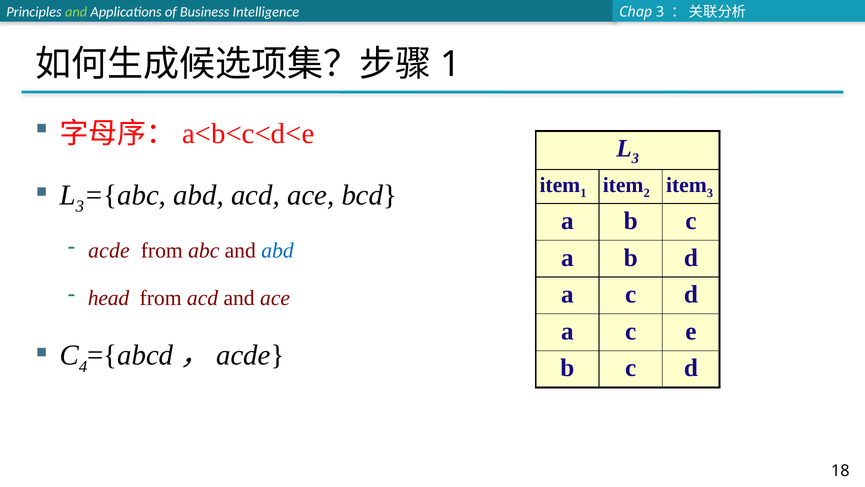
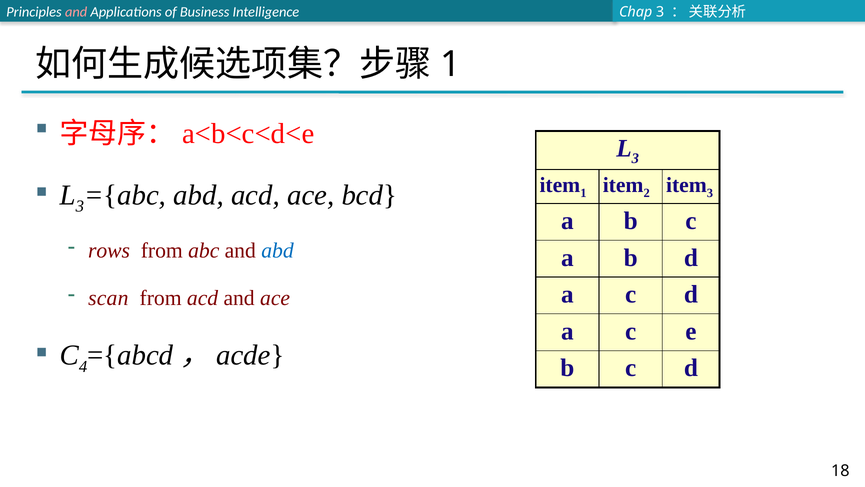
and at (76, 12) colour: light green -> pink
acde at (109, 251): acde -> rows
head: head -> scan
